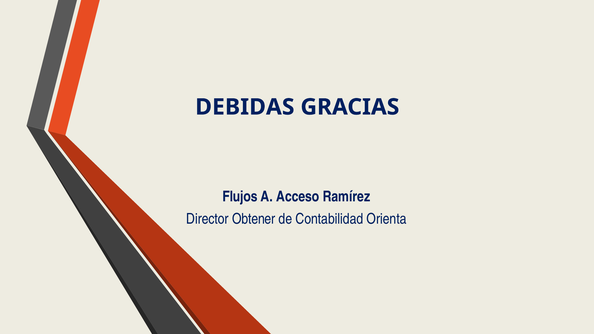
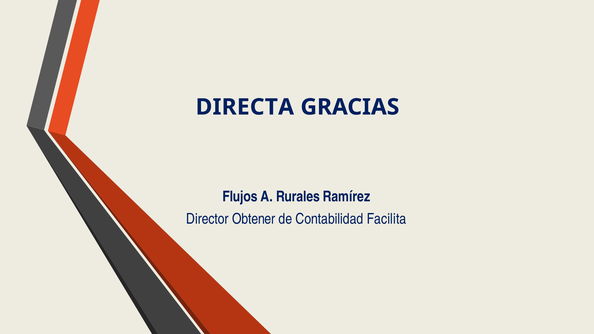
DEBIDAS: DEBIDAS -> DIRECTA
Acceso: Acceso -> Rurales
Orienta: Orienta -> Facilita
